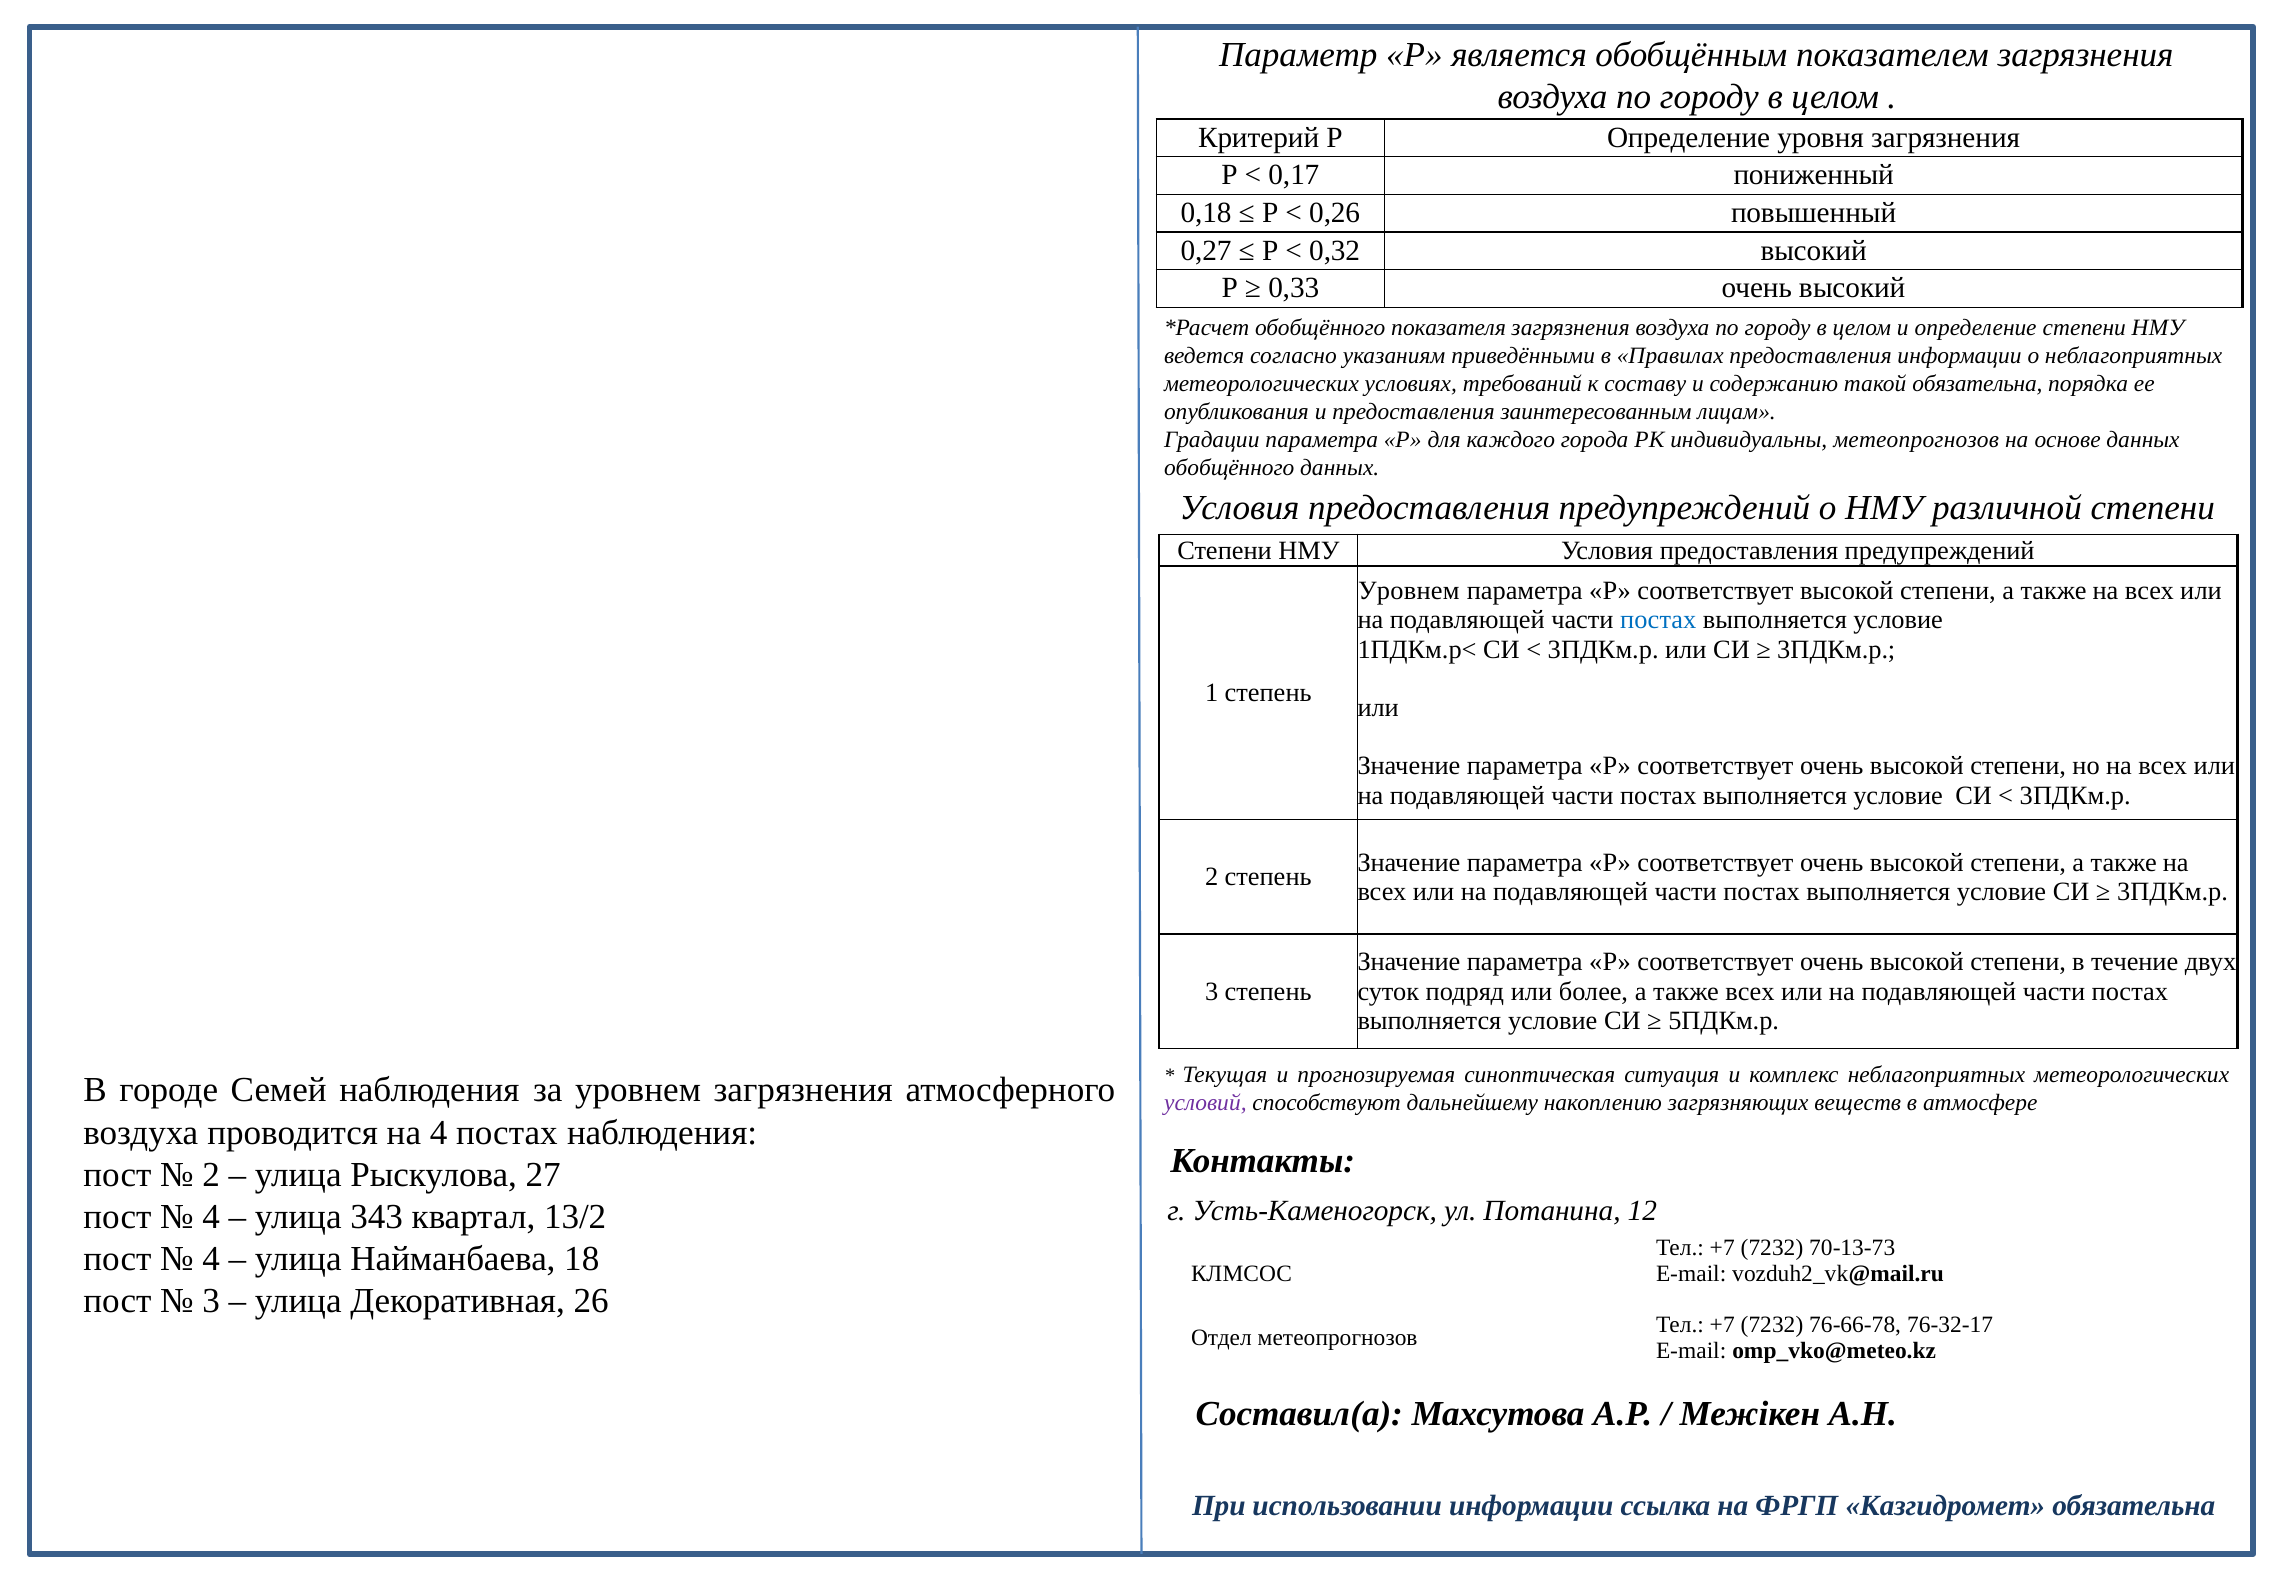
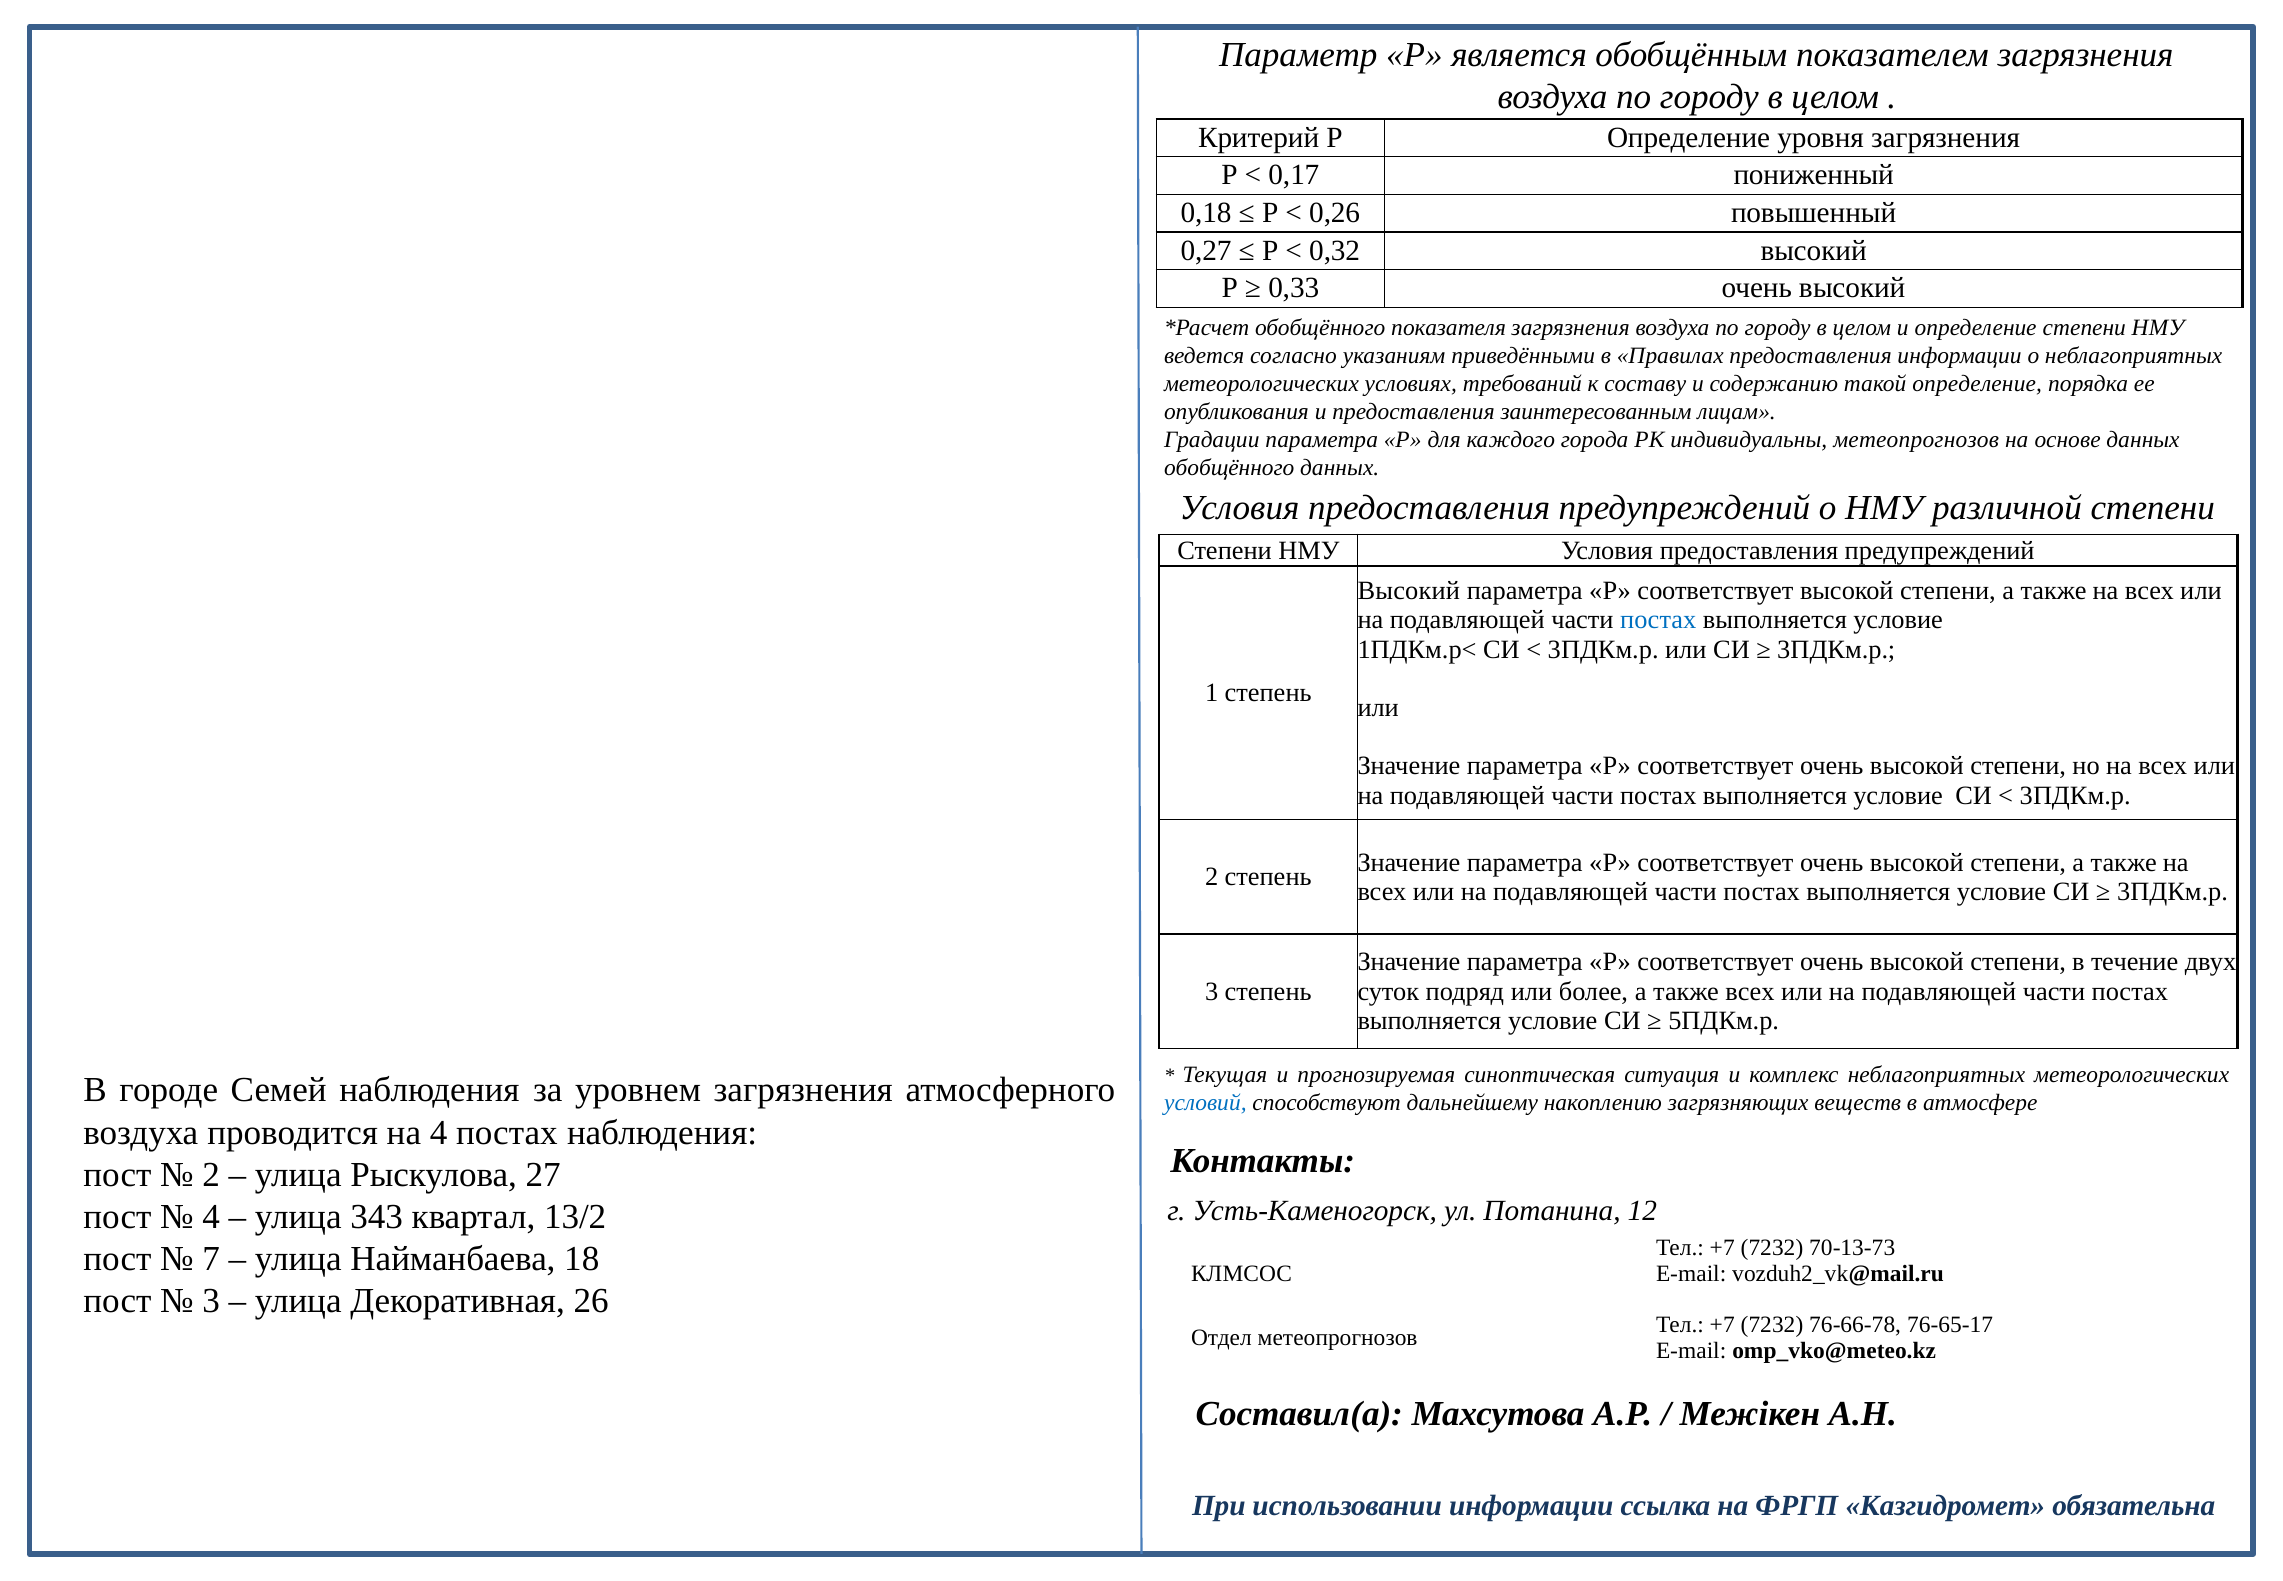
такой обязательна: обязательна -> определение
Уровнем at (1409, 591): Уровнем -> Высокий
условий colour: purple -> blue
4 at (211, 1259): 4 -> 7
76-32-17: 76-32-17 -> 76-65-17
